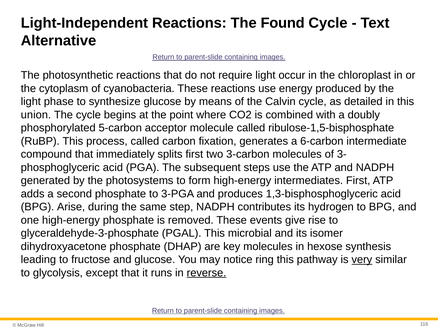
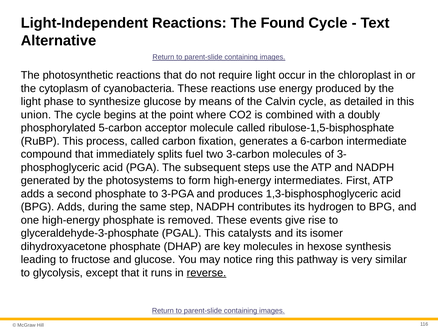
splits first: first -> fuel
BPG Arise: Arise -> Adds
microbial: microbial -> catalysts
very underline: present -> none
